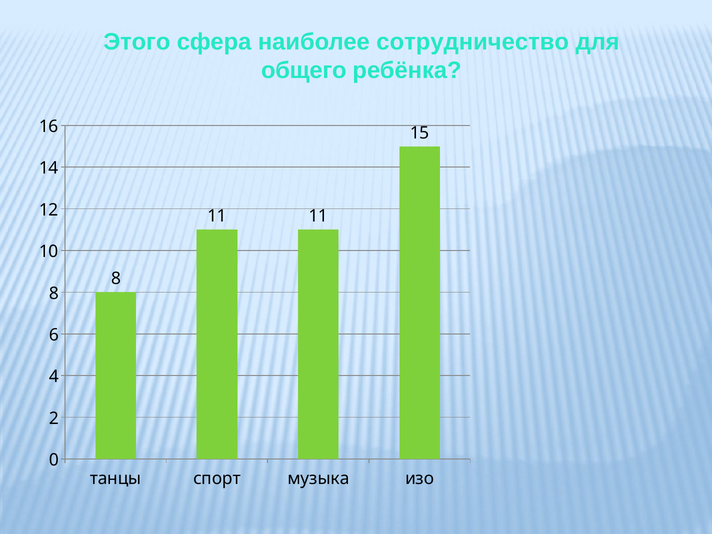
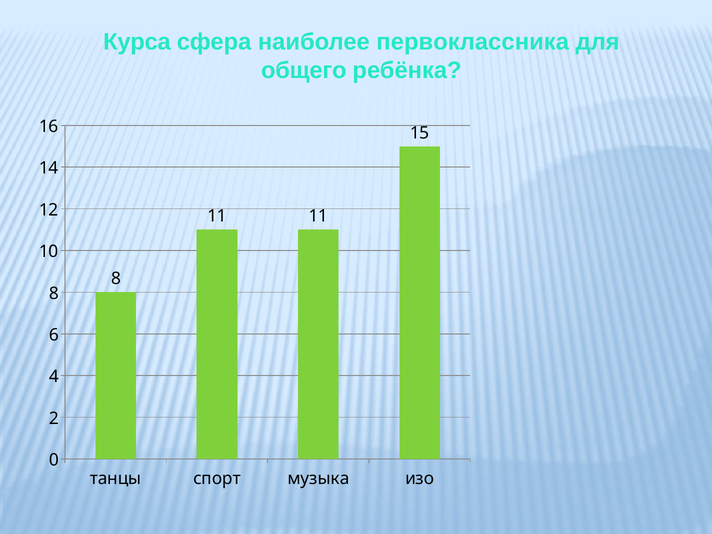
Этого: Этого -> Курса
сотрудничество: сотрудничество -> первоклассника
